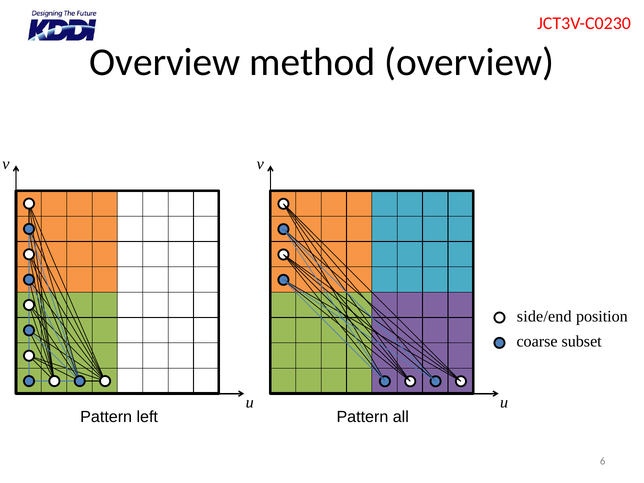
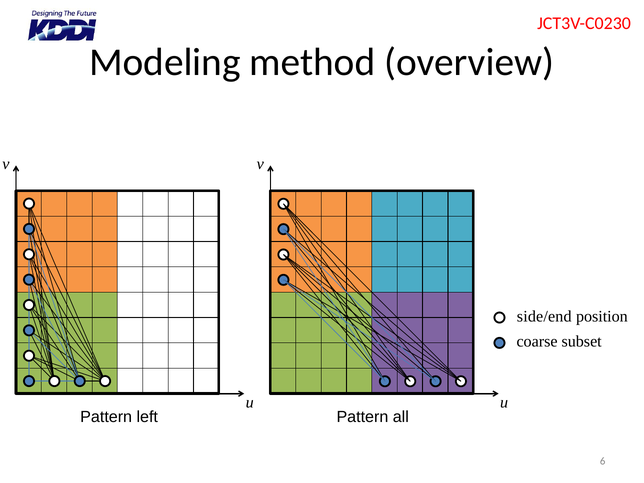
Overview at (165, 62): Overview -> Modeling
